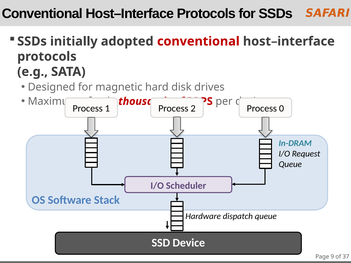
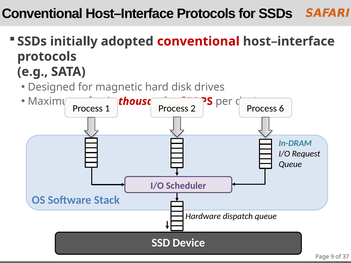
0: 0 -> 6
